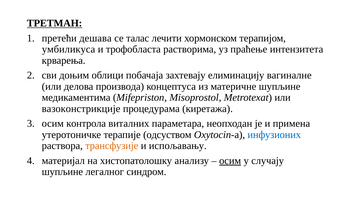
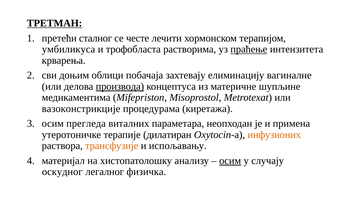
дешава: дешава -> сталног
талас: талас -> честе
праћење underline: none -> present
производа underline: none -> present
контрола: контрола -> прегледа
одсуством: одсуством -> дилатиран
инфузионих colour: blue -> orange
шупљине at (62, 171): шупљине -> оскудног
синдром: синдром -> физичка
